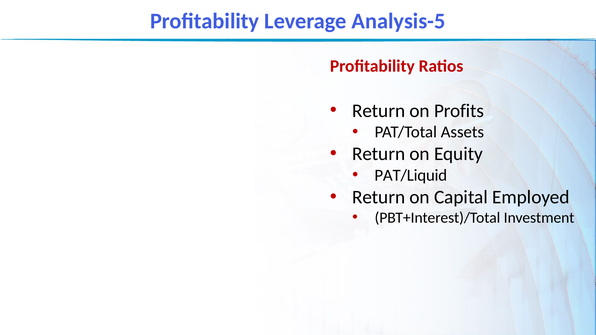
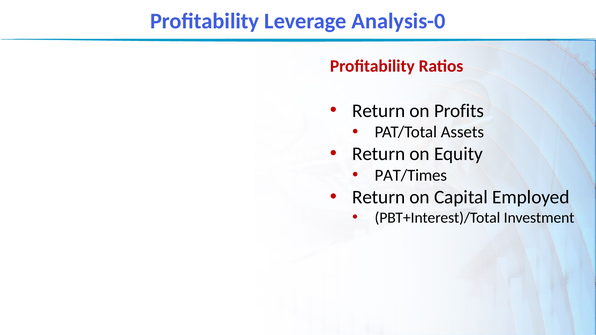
Analysis-5: Analysis-5 -> Analysis-0
PAT/Liquid: PAT/Liquid -> PAT/Times
